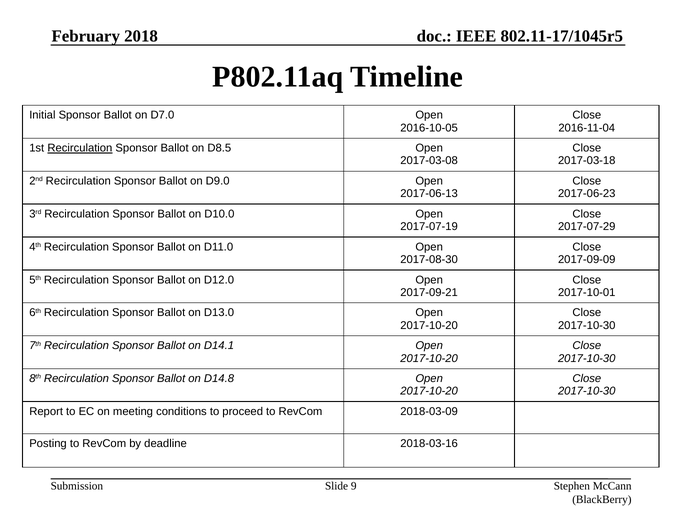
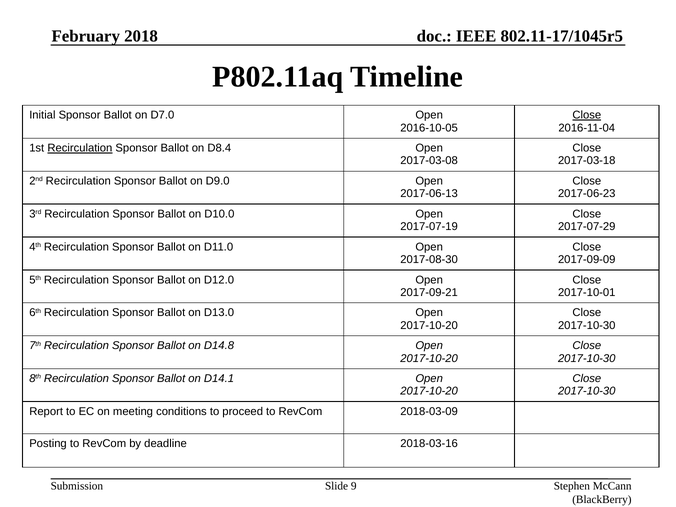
Close at (587, 115) underline: none -> present
D8.5: D8.5 -> D8.4
D14.1: D14.1 -> D14.8
D14.8: D14.8 -> D14.1
